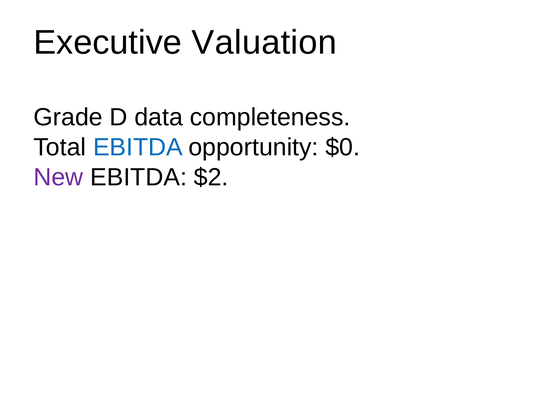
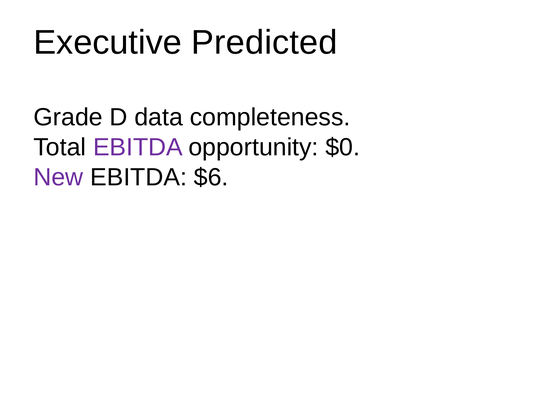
Valuation: Valuation -> Predicted
EBITDA at (138, 147) colour: blue -> purple
$2: $2 -> $6
